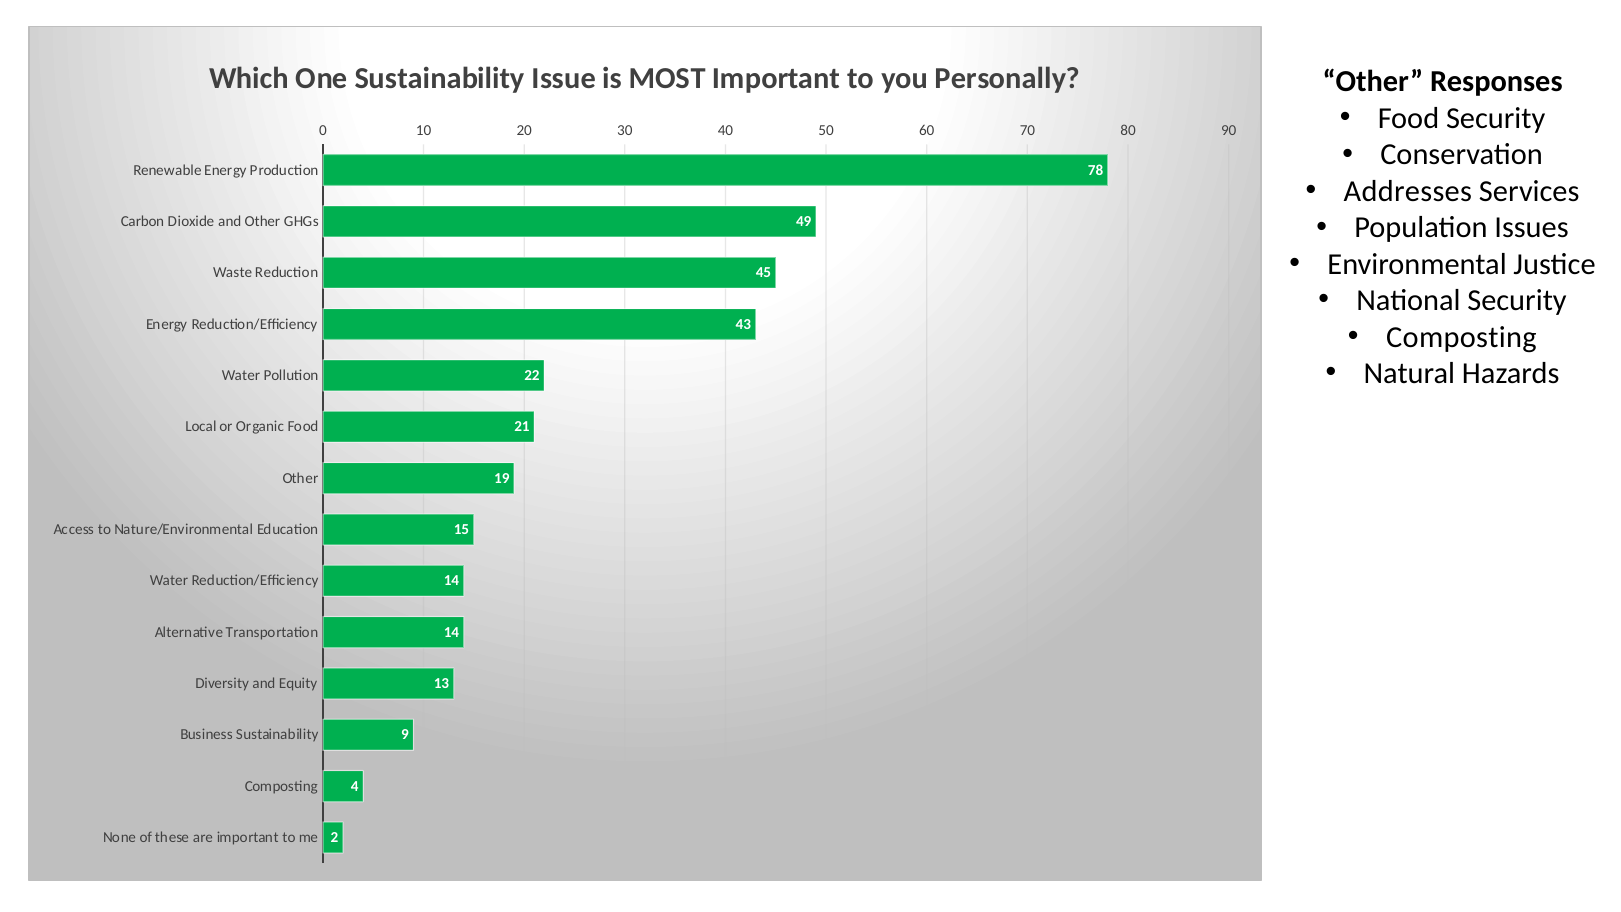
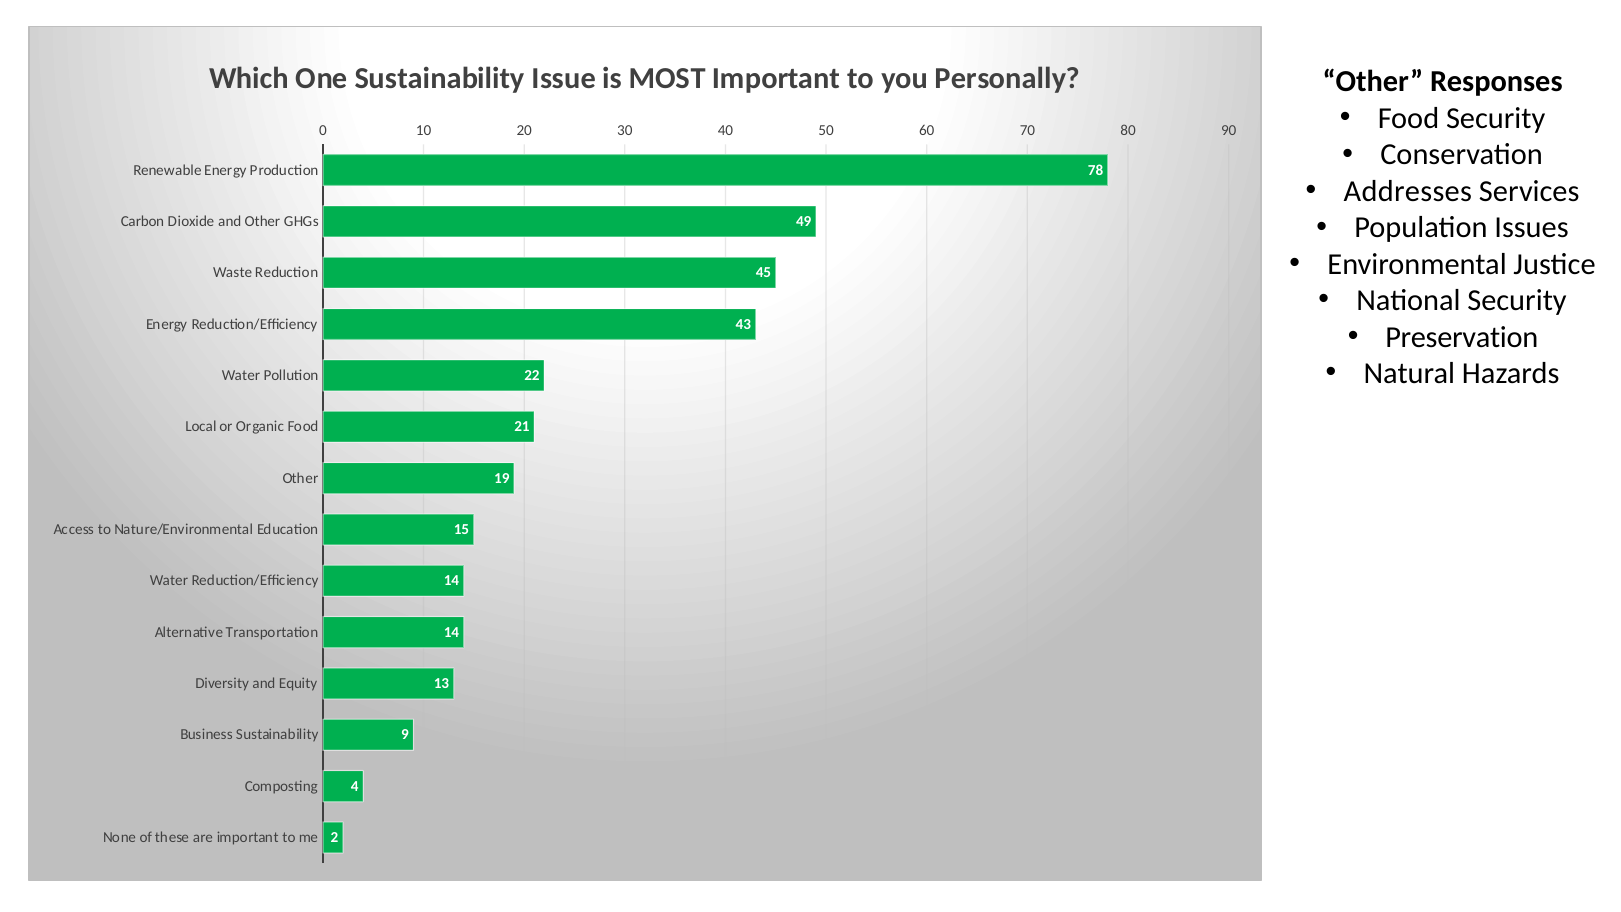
Composting at (1461, 337): Composting -> Preservation
